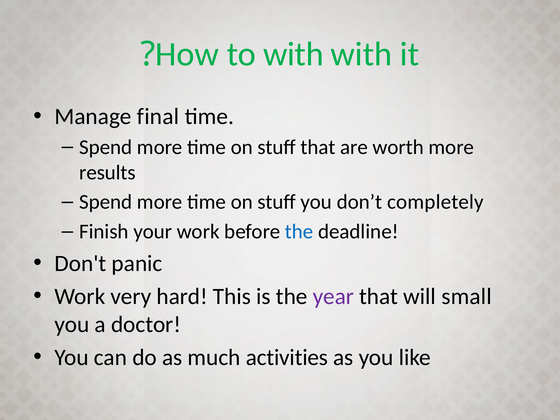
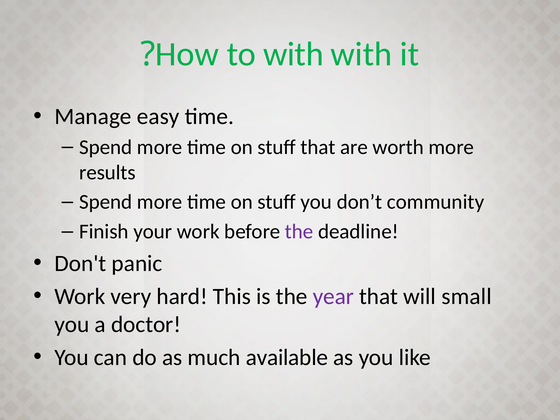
final: final -> easy
completely: completely -> community
the at (299, 232) colour: blue -> purple
activities: activities -> available
